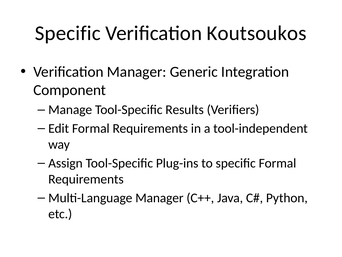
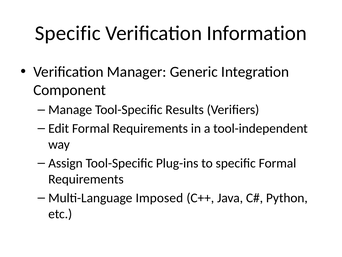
Koutsoukos: Koutsoukos -> Information
Multi-Language Manager: Manager -> Imposed
